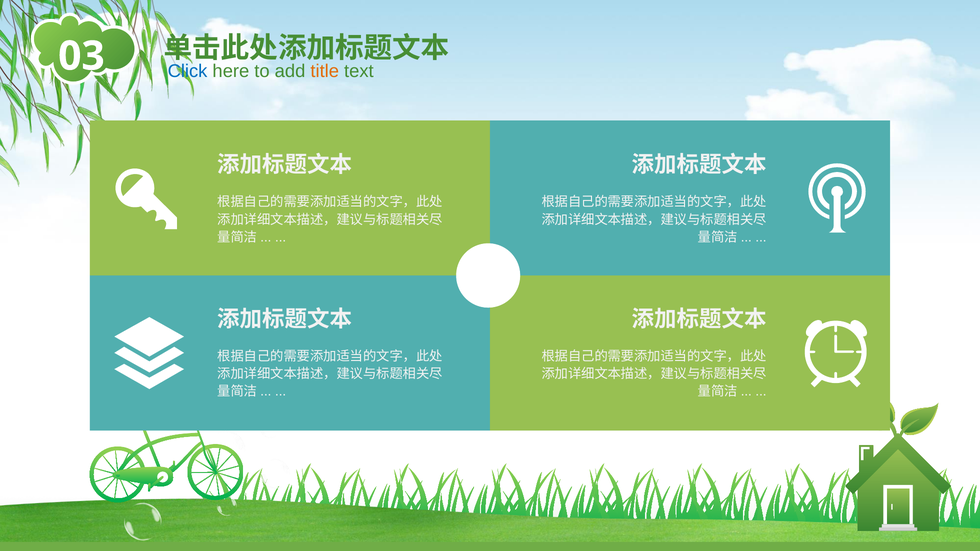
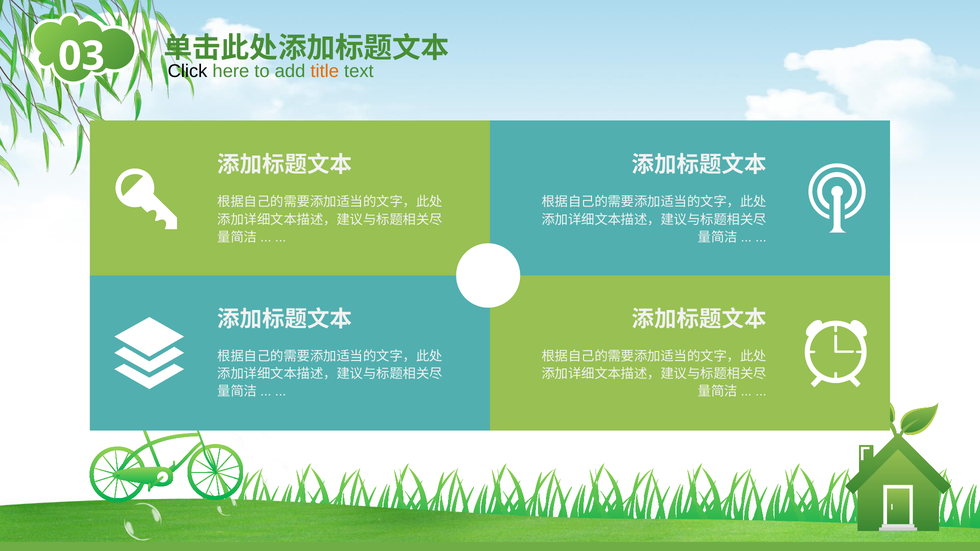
Click colour: blue -> black
